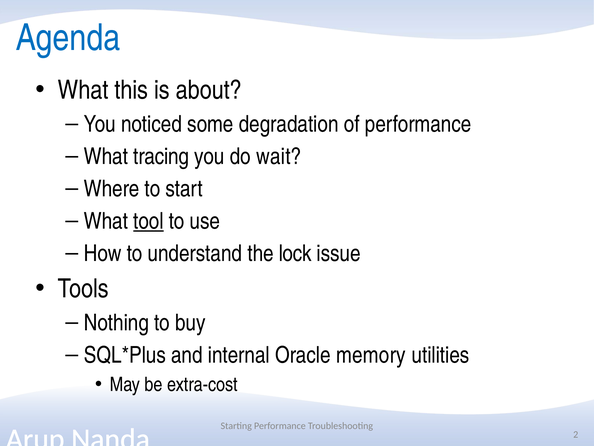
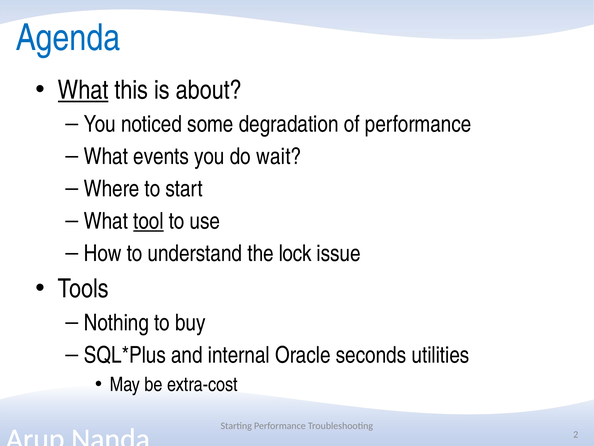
What at (83, 90) underline: none -> present
tracing: tracing -> events
memory: memory -> seconds
